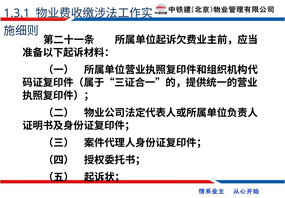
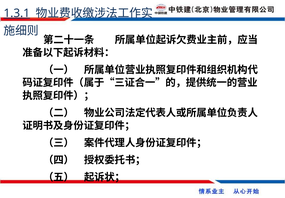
1.3.1 underline: none -> present
